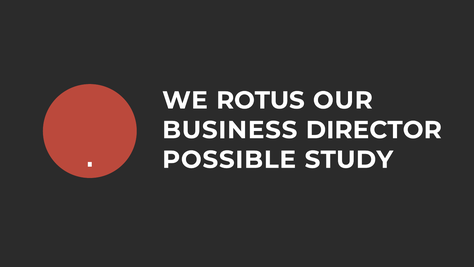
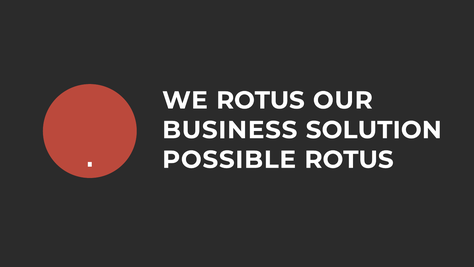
DIRECTOR: DIRECTOR -> SOLUTION
POSSIBLE STUDY: STUDY -> ROTUS
